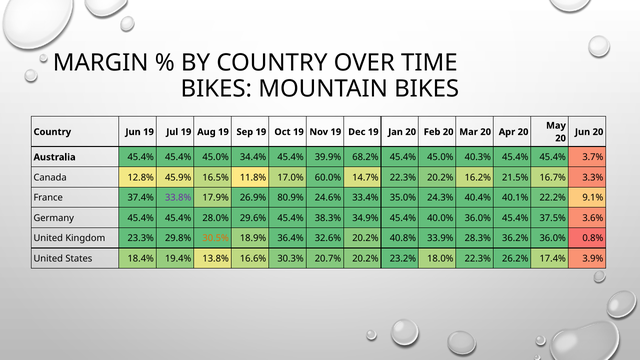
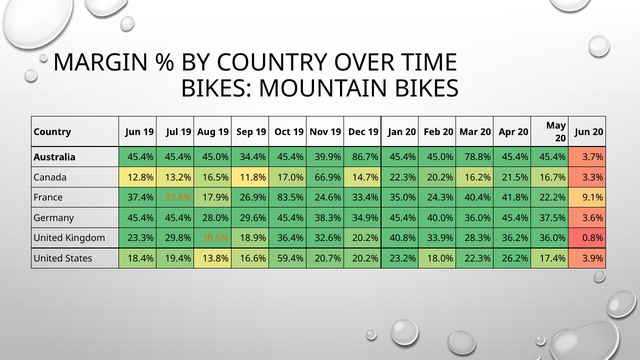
68.2%: 68.2% -> 86.7%
40.3%: 40.3% -> 78.8%
45.9%: 45.9% -> 13.2%
60.0%: 60.0% -> 66.9%
33.8% colour: purple -> orange
80.9%: 80.9% -> 83.5%
40.1%: 40.1% -> 41.8%
30.3%: 30.3% -> 59.4%
